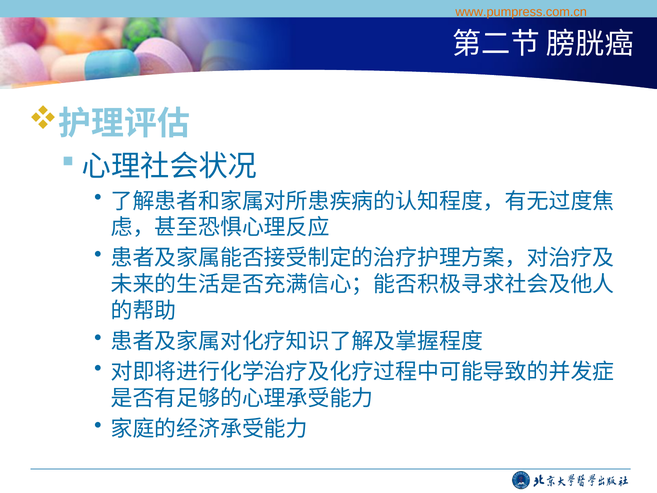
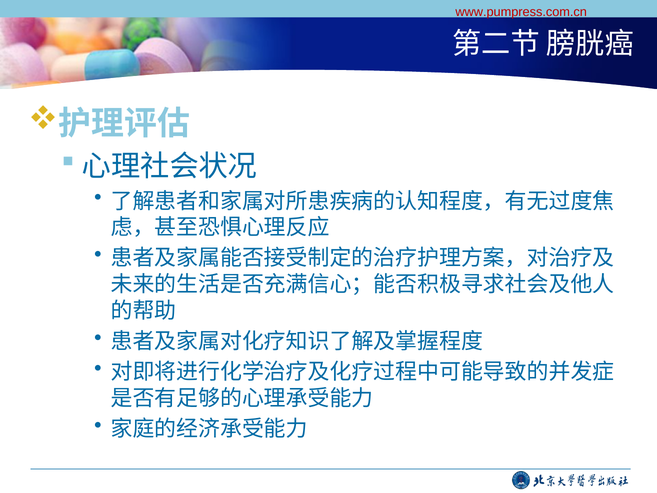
www.pumpress.com.cn colour: orange -> red
